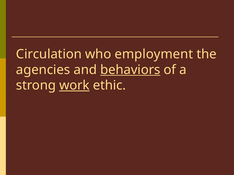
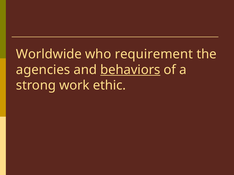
Circulation: Circulation -> Worldwide
employment: employment -> requirement
work underline: present -> none
